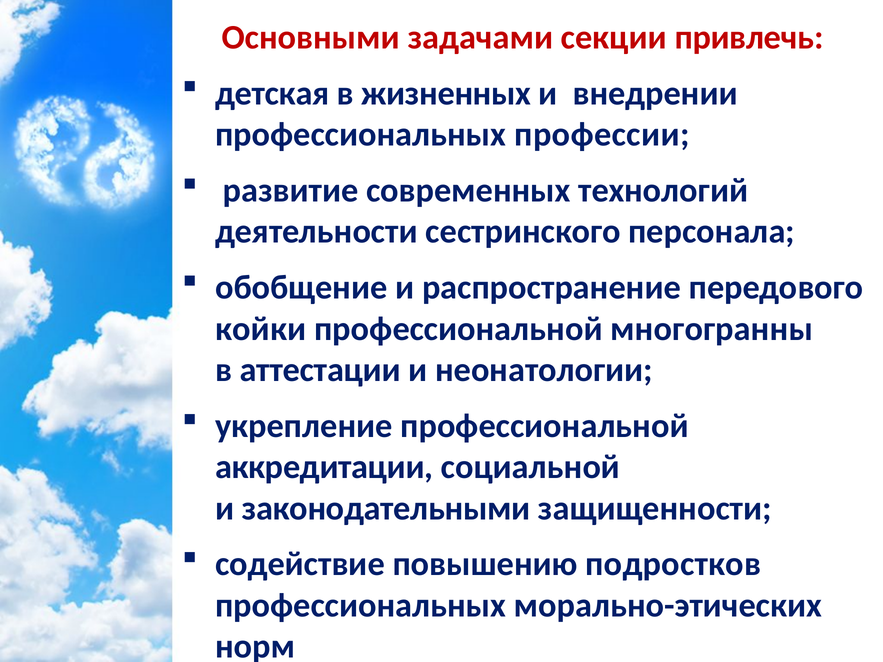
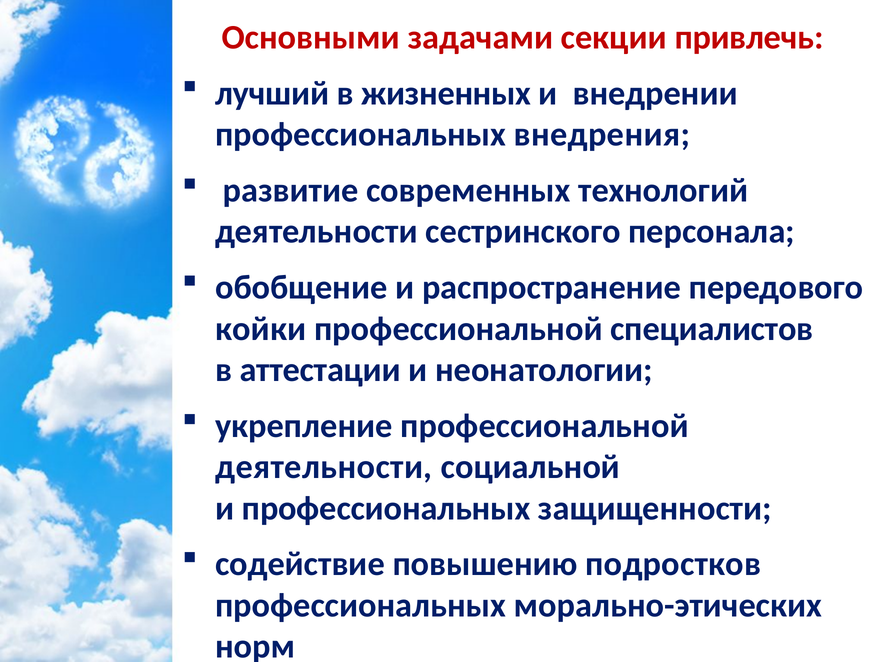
детская: детская -> лучший
профессии: профессии -> внедрения
многогранны: многогранны -> специалистов
аккредитации at (324, 467): аккредитации -> деятельности
и законодательными: законодательными -> профессиональных
